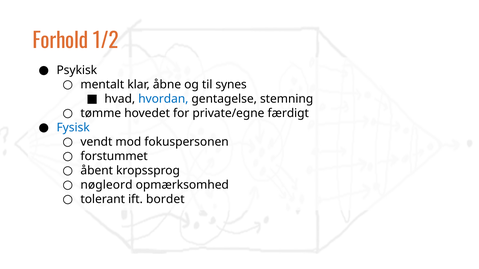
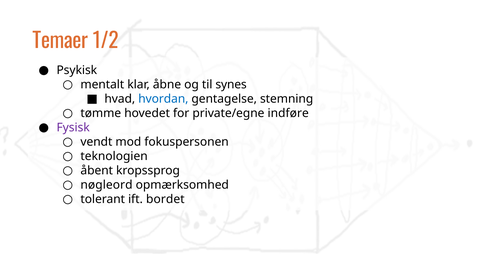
Forhold: Forhold -> Temaer
færdigt: færdigt -> indføre
Fysisk colour: blue -> purple
forstummet: forstummet -> teknologien
